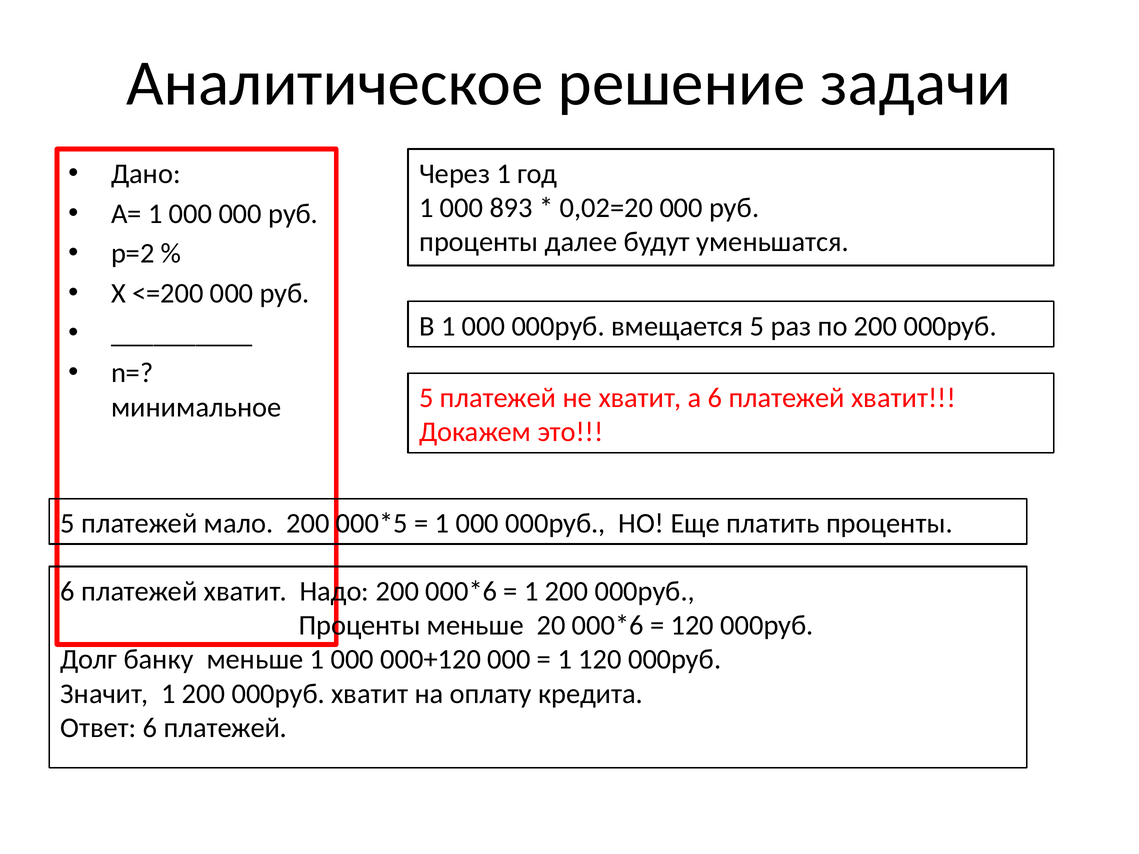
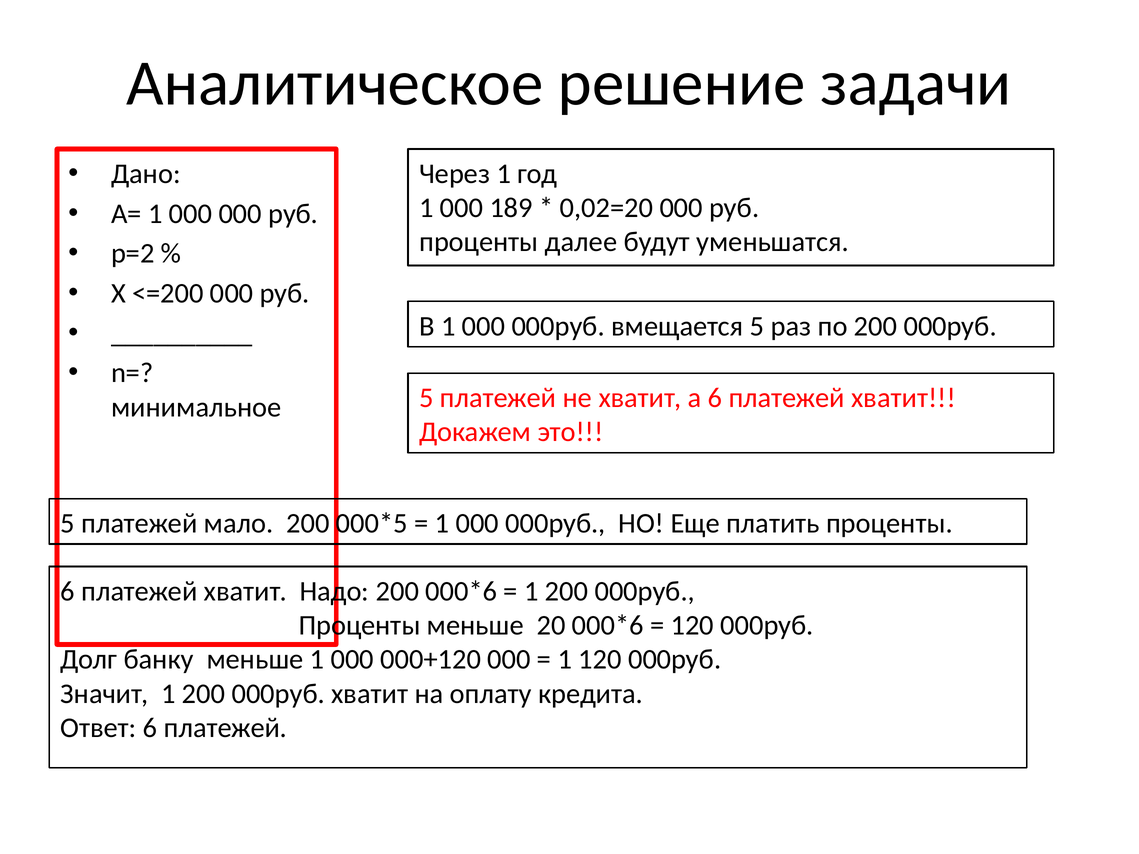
893: 893 -> 189
